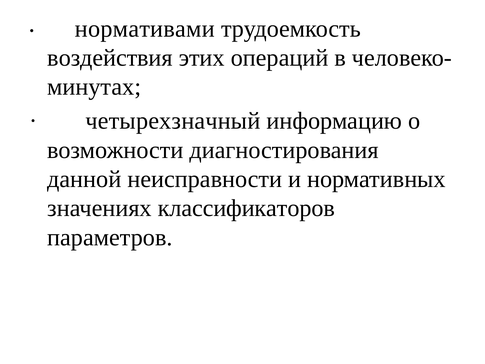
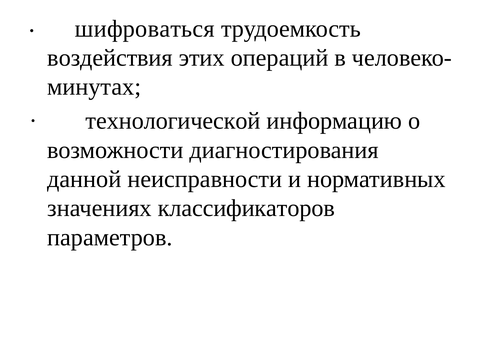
нормативами: нормативами -> шифроваться
четырехзначный: четырехзначный -> технологической
